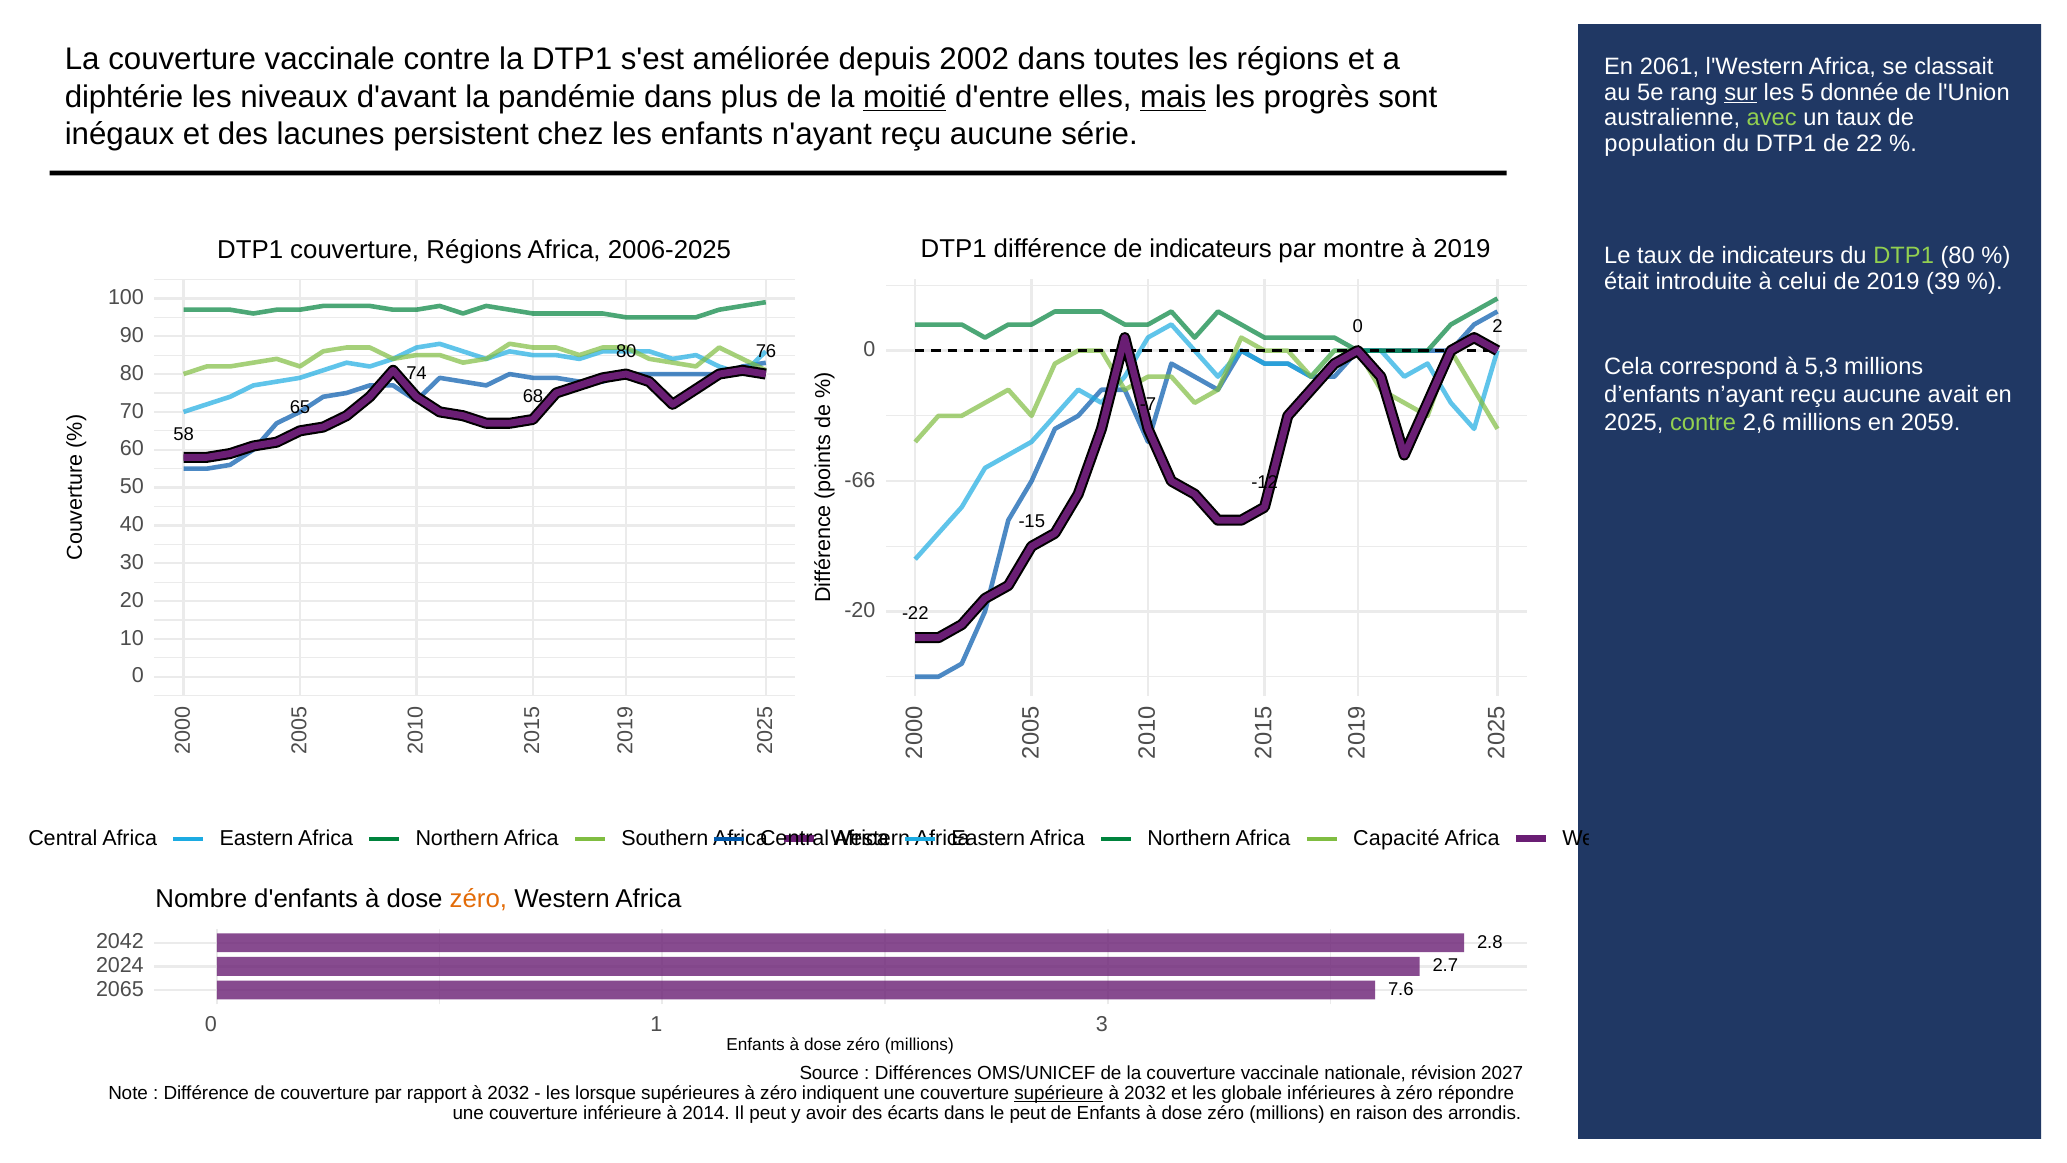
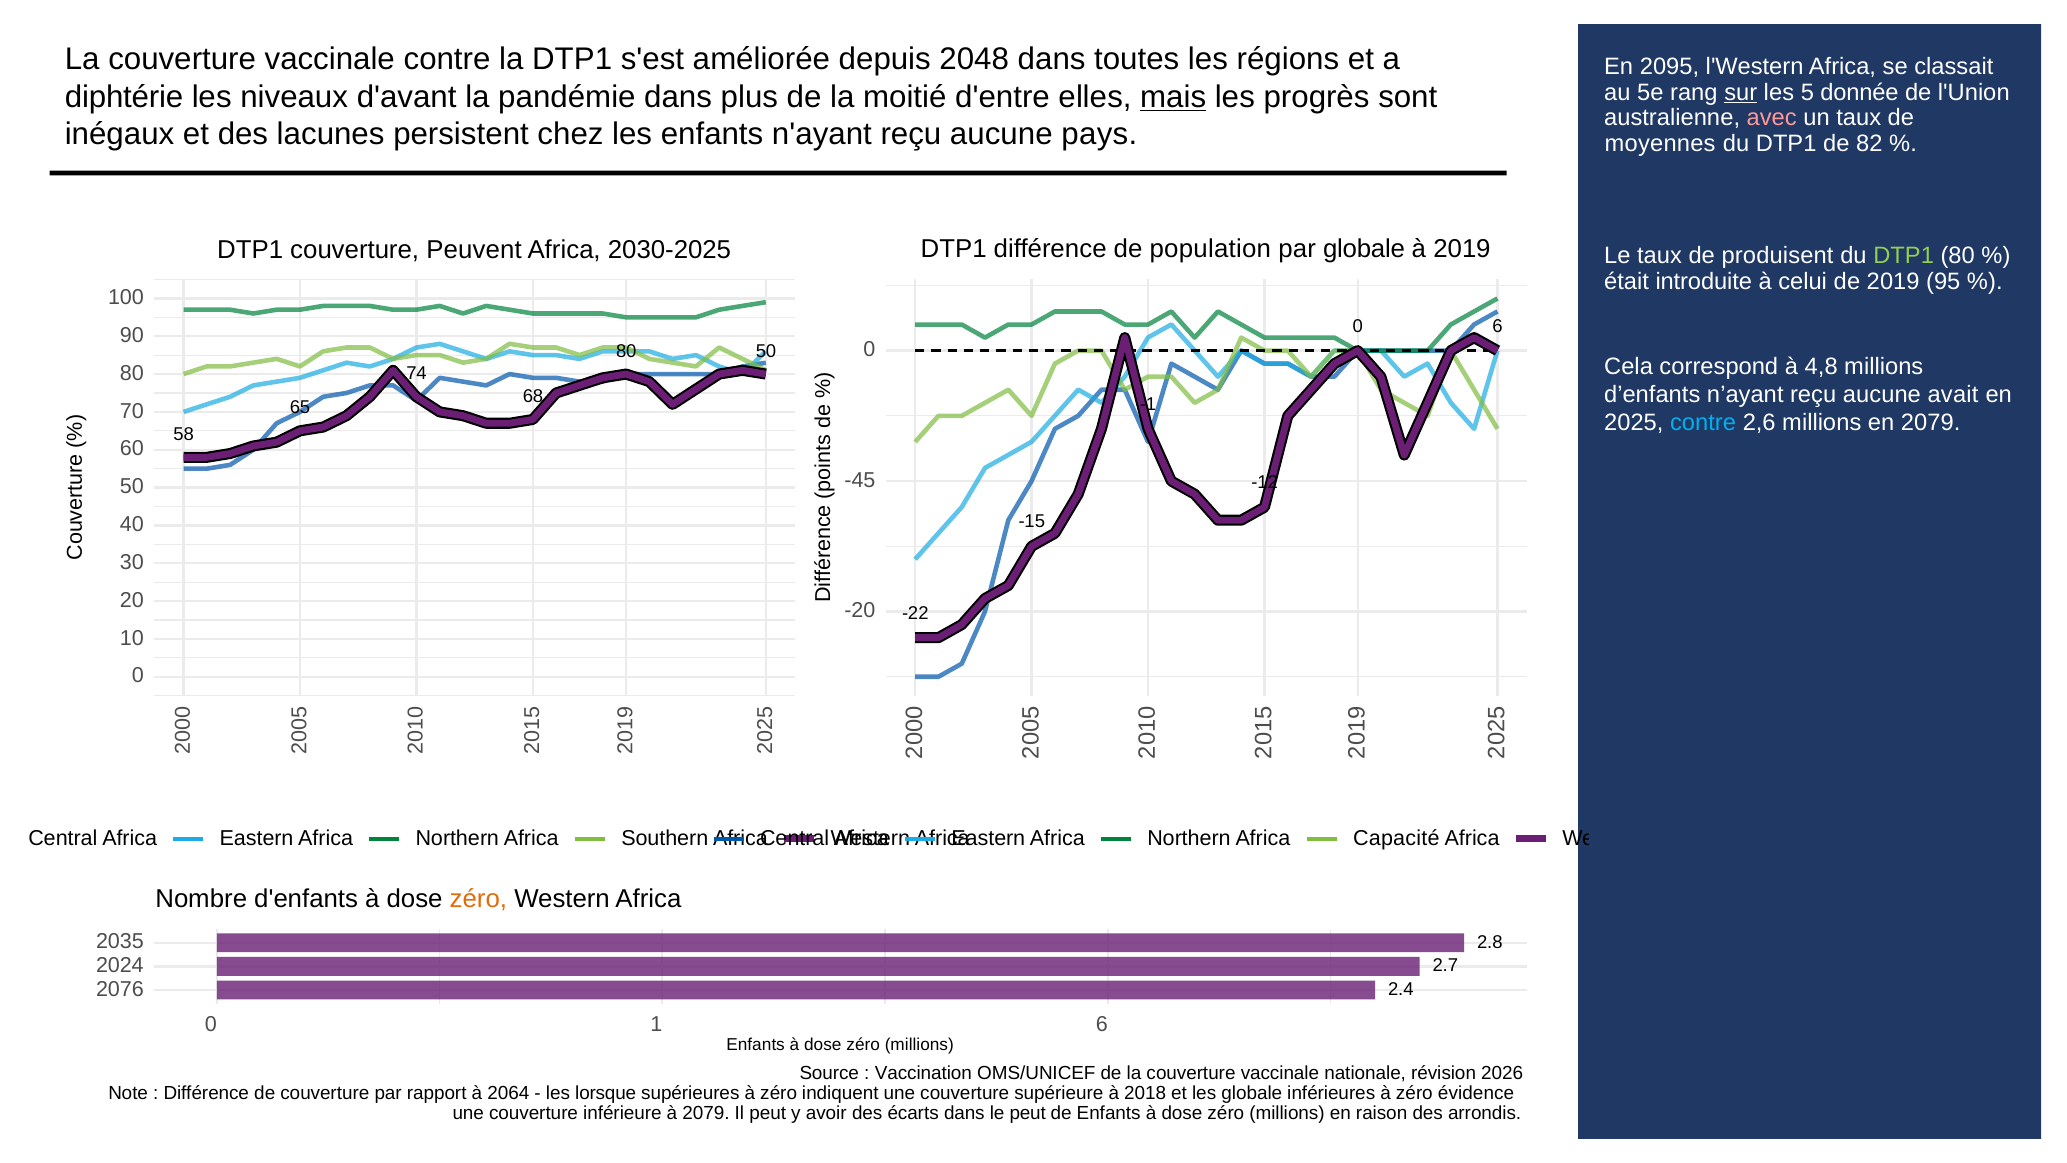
2002: 2002 -> 2048
2061: 2061 -> 2095
moitié underline: present -> none
avec colour: light green -> pink
série: série -> pays
population: population -> moyennes
22: 22 -> 82
différence de indicateurs: indicateurs -> population
par montre: montre -> globale
couverture Régions: Régions -> Peuvent
2006-2025: 2006-2025 -> 2030-2025
taux de indicateurs: indicateurs -> produisent
39: 39 -> 95
2 at (1498, 326): 2 -> 6
80 76: 76 -> 50
5,3: 5,3 -> 4,8
-7: -7 -> -1
contre at (1703, 423) colour: light green -> light blue
en 2059: 2059 -> 2079
-66: -66 -> -45
2042: 2042 -> 2035
2065: 2065 -> 2076
7.6: 7.6 -> 2.4
1 3: 3 -> 6
Différences: Différences -> Vaccination
2027: 2027 -> 2026
rapport à 2032: 2032 -> 2064
supérieure underline: present -> none
2032 at (1145, 1093): 2032 -> 2018
répondre: répondre -> évidence
à 2014: 2014 -> 2079
